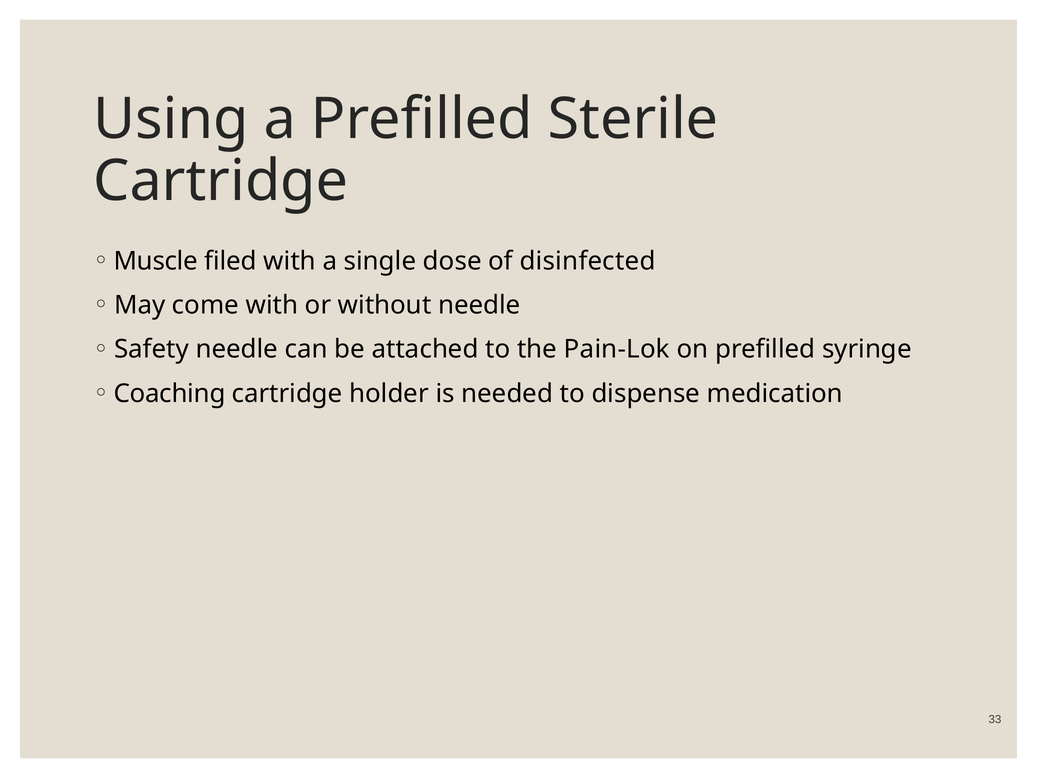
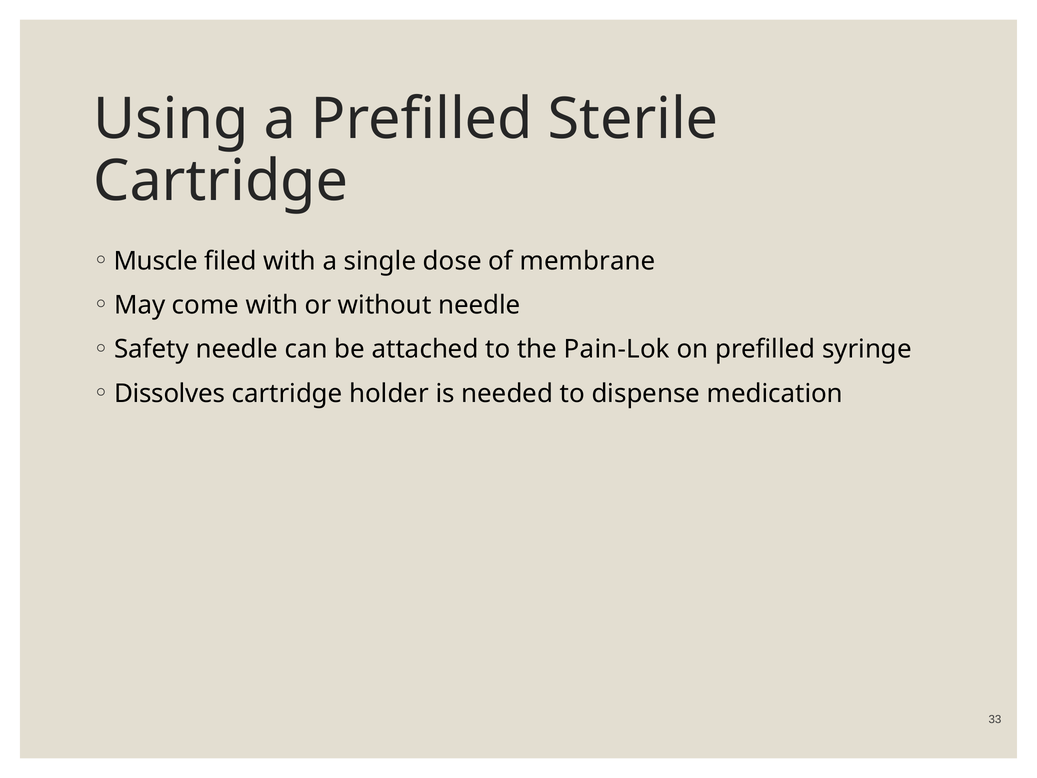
disinfected: disinfected -> membrane
Coaching: Coaching -> Dissolves
